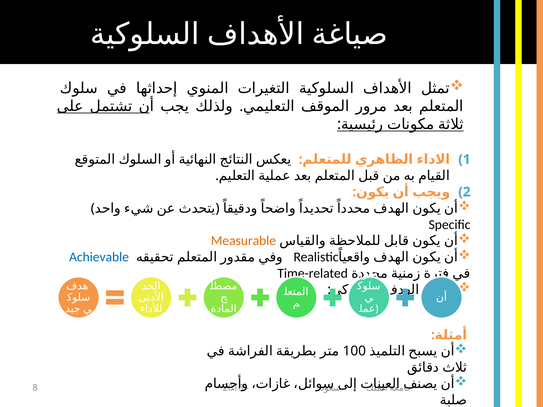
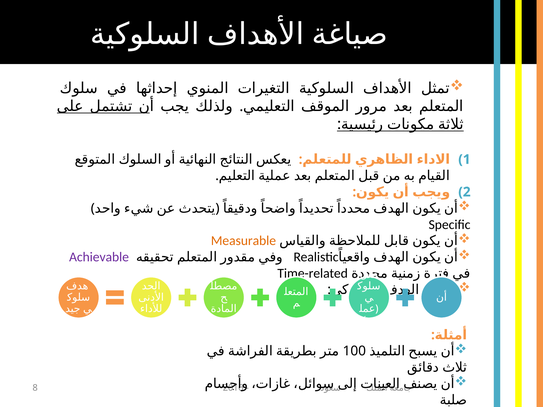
Achievable colour: blue -> purple
